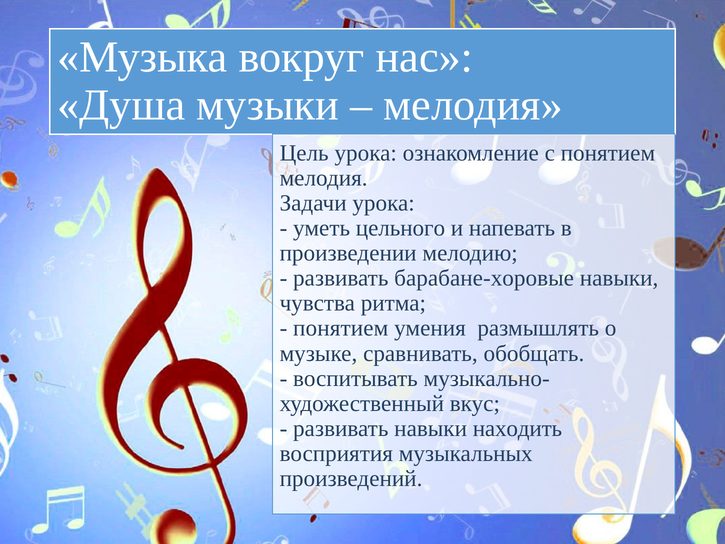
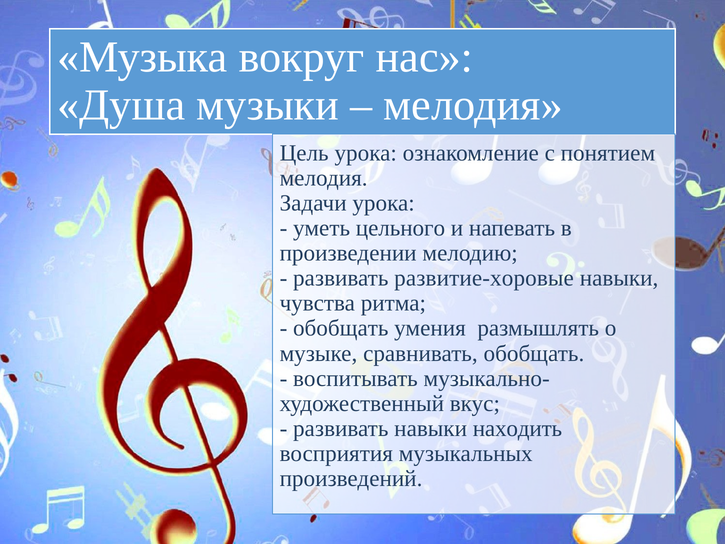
барабане-хоровые: барабане-хоровые -> развитие-хоровые
понятием at (341, 328): понятием -> обобщать
